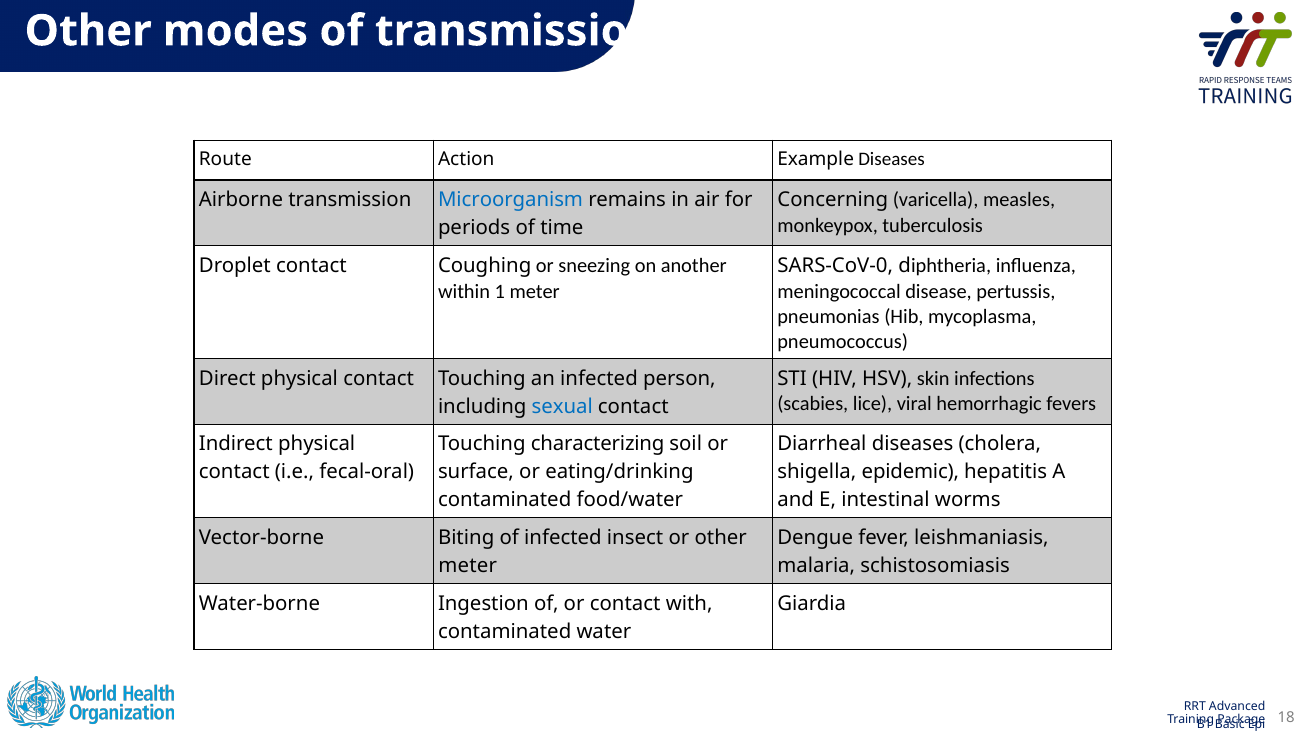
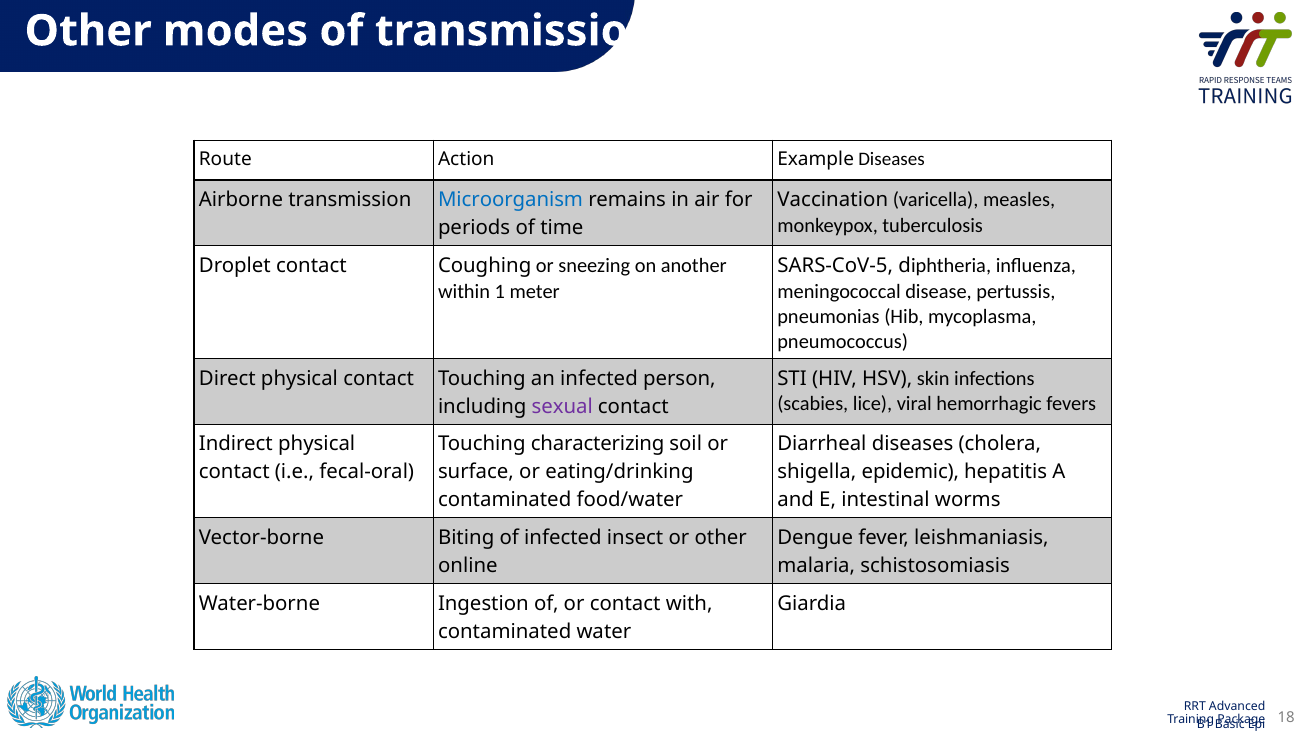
Concerning: Concerning -> Vaccination
SARS-CoV-0: SARS-CoV-0 -> SARS-CoV-5
sexual colour: blue -> purple
meter at (468, 566): meter -> online
